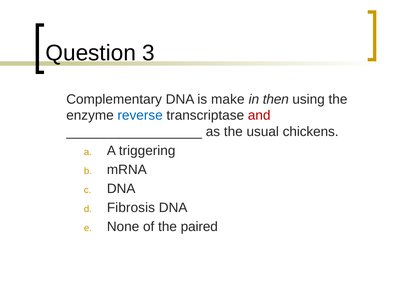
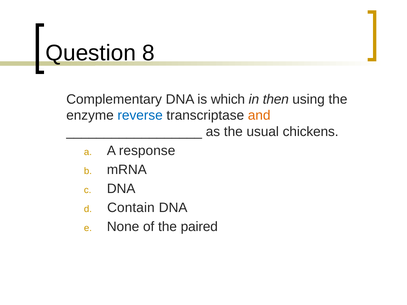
3: 3 -> 8
make: make -> which
and colour: red -> orange
triggering: triggering -> response
Fibrosis: Fibrosis -> Contain
